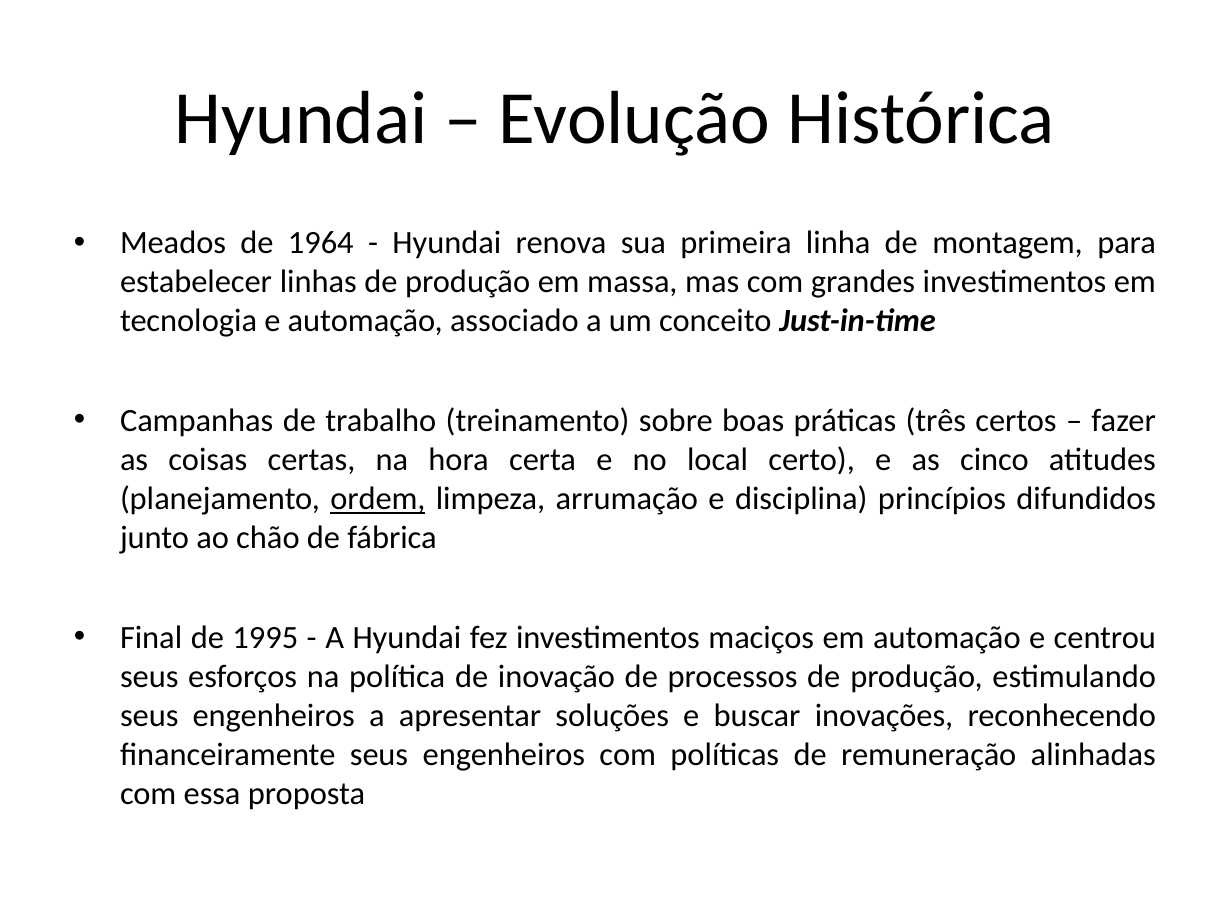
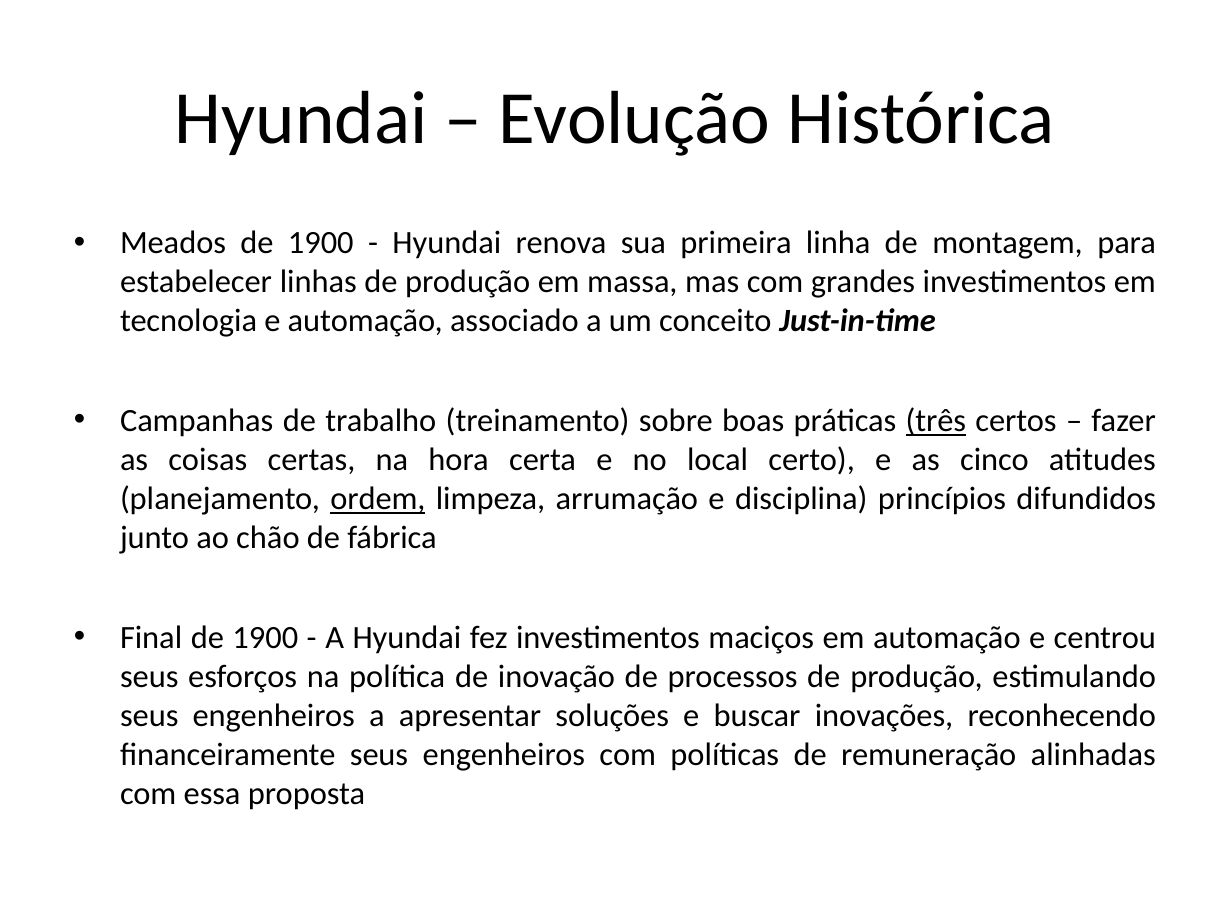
Meados de 1964: 1964 -> 1900
três underline: none -> present
Final de 1995: 1995 -> 1900
